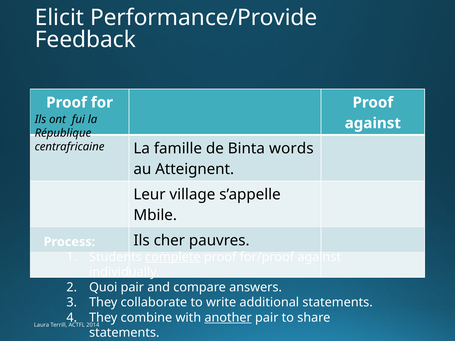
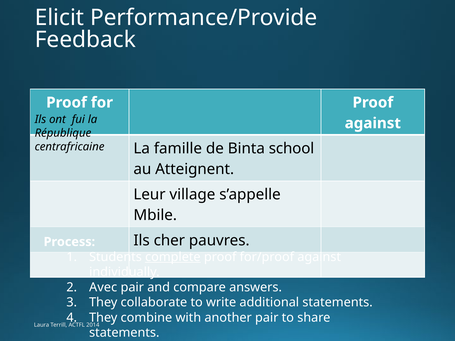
words: words -> school
Quoi: Quoi -> Avec
another underline: present -> none
